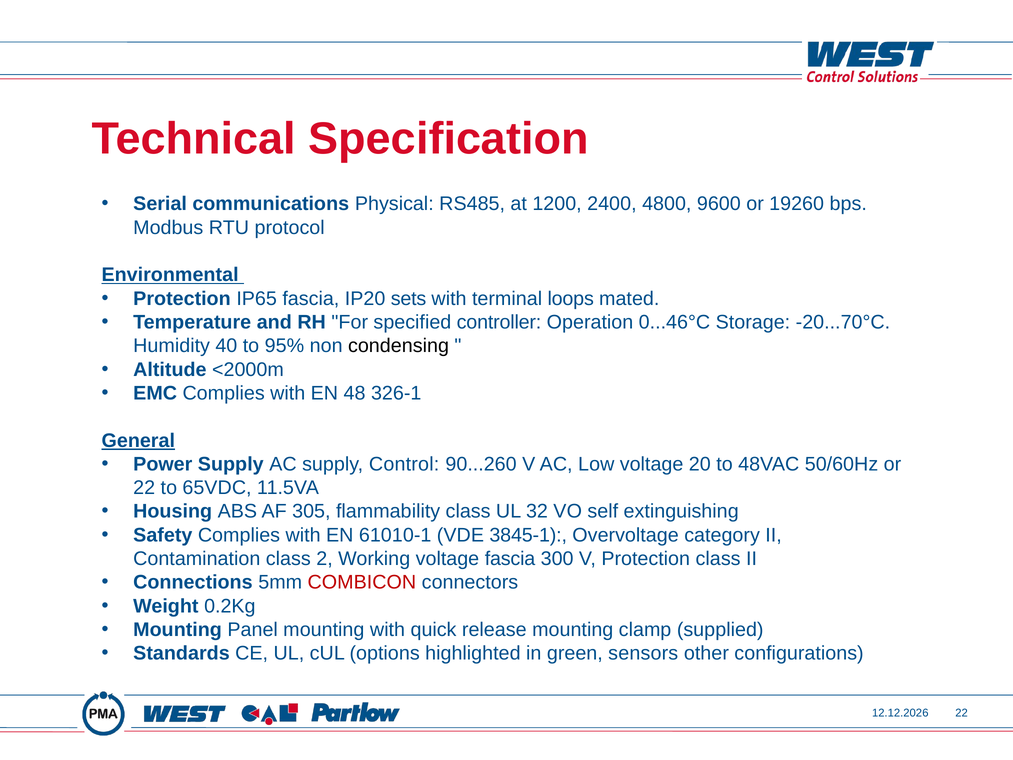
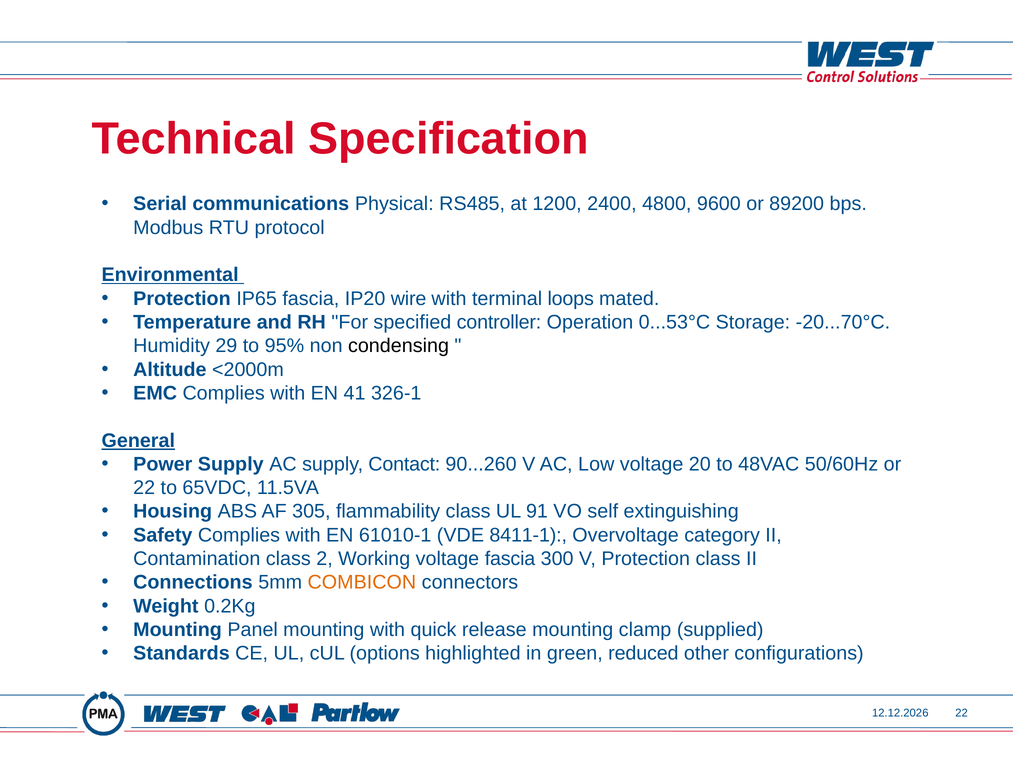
19260: 19260 -> 89200
sets: sets -> wire
0...46°C: 0...46°C -> 0...53°C
40: 40 -> 29
48: 48 -> 41
Control: Control -> Contact
32: 32 -> 91
3845-1: 3845-1 -> 8411-1
COMBICON colour: red -> orange
sensors: sensors -> reduced
